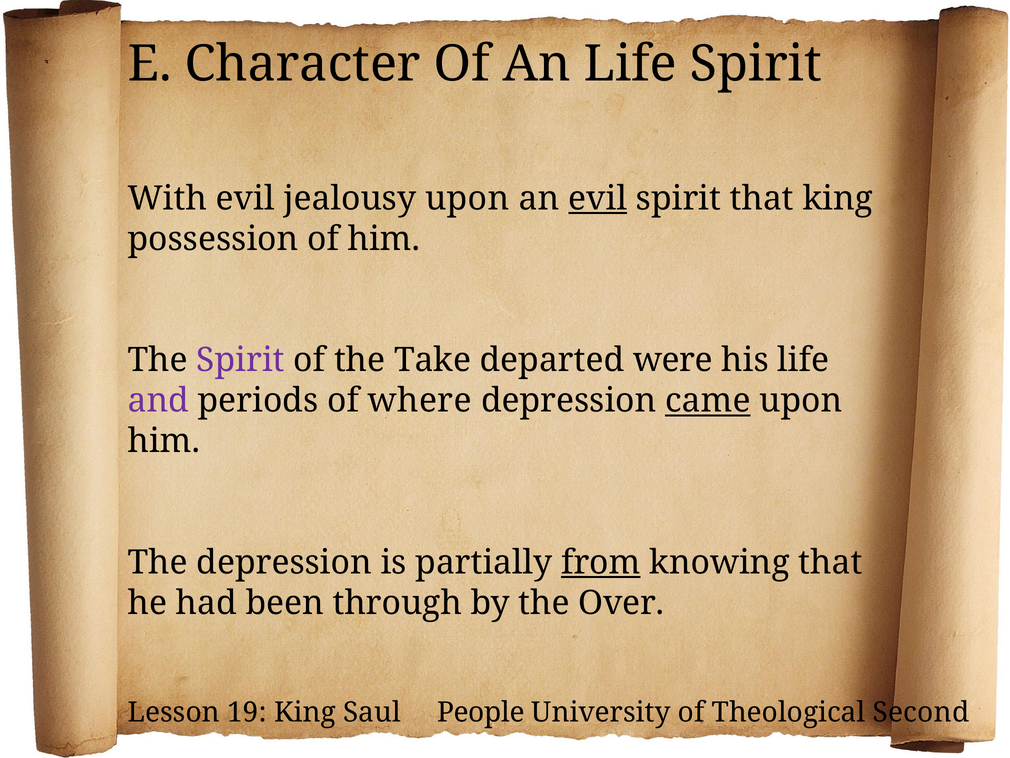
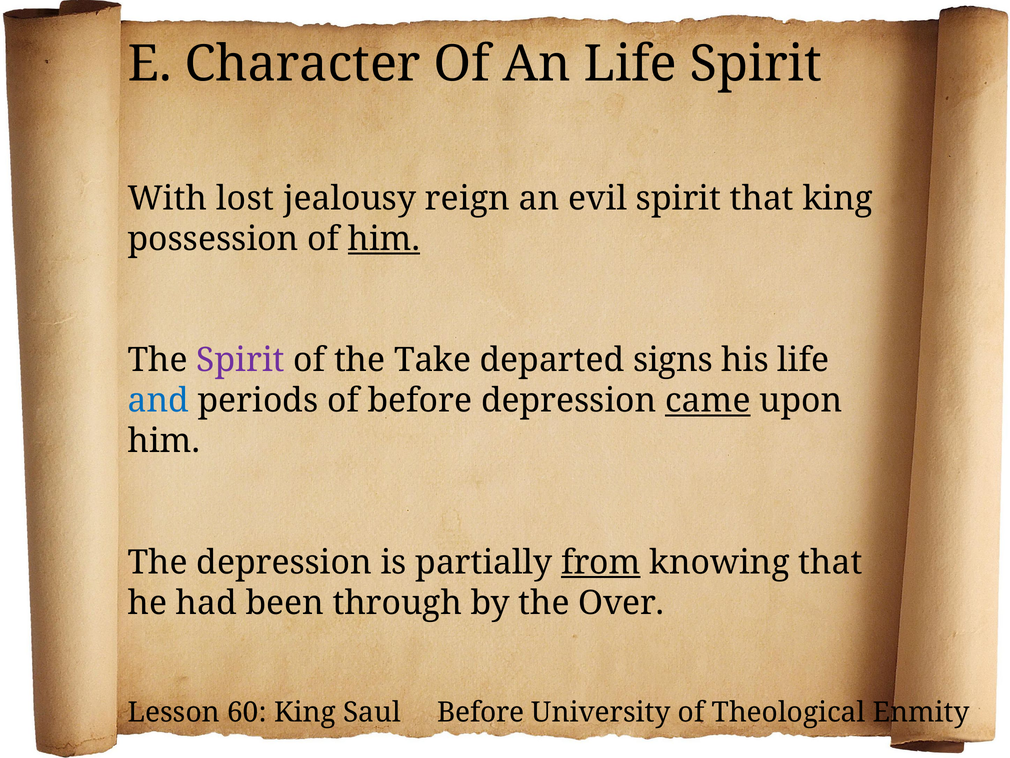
With evil: evil -> lost
jealousy upon: upon -> reign
evil at (598, 199) underline: present -> none
him at (384, 239) underline: none -> present
were: were -> signs
and colour: purple -> blue
of where: where -> before
19: 19 -> 60
Saul People: People -> Before
Second: Second -> Enmity
